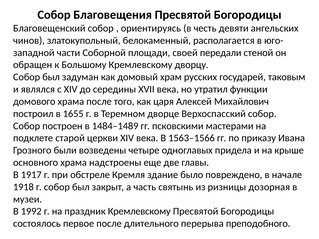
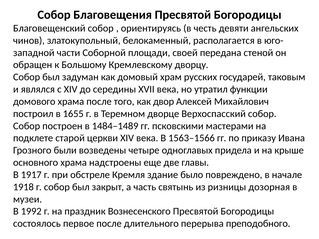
передали: передали -> передана
царя: царя -> двор
праздник Кремлевскому: Кремлевскому -> Вознесенского
